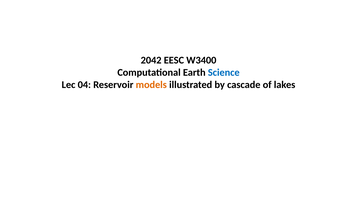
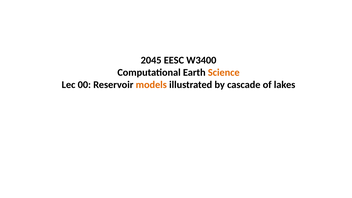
2042: 2042 -> 2045
Science colour: blue -> orange
04: 04 -> 00
